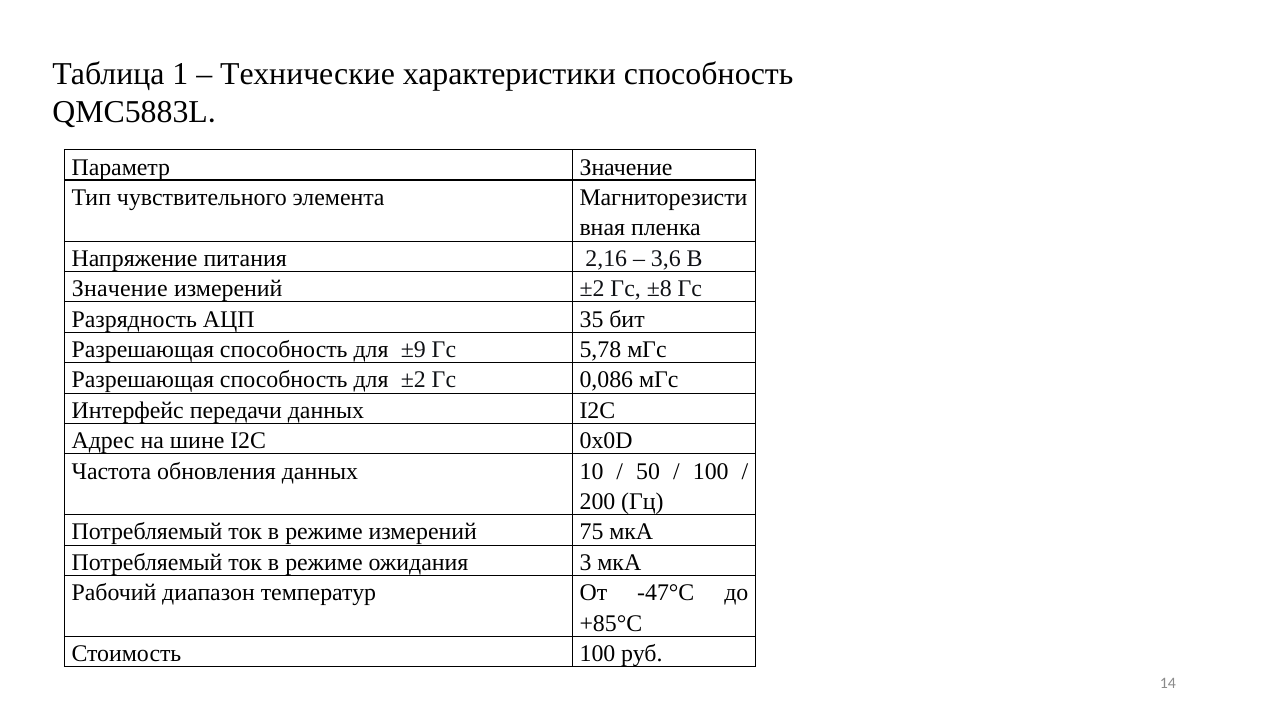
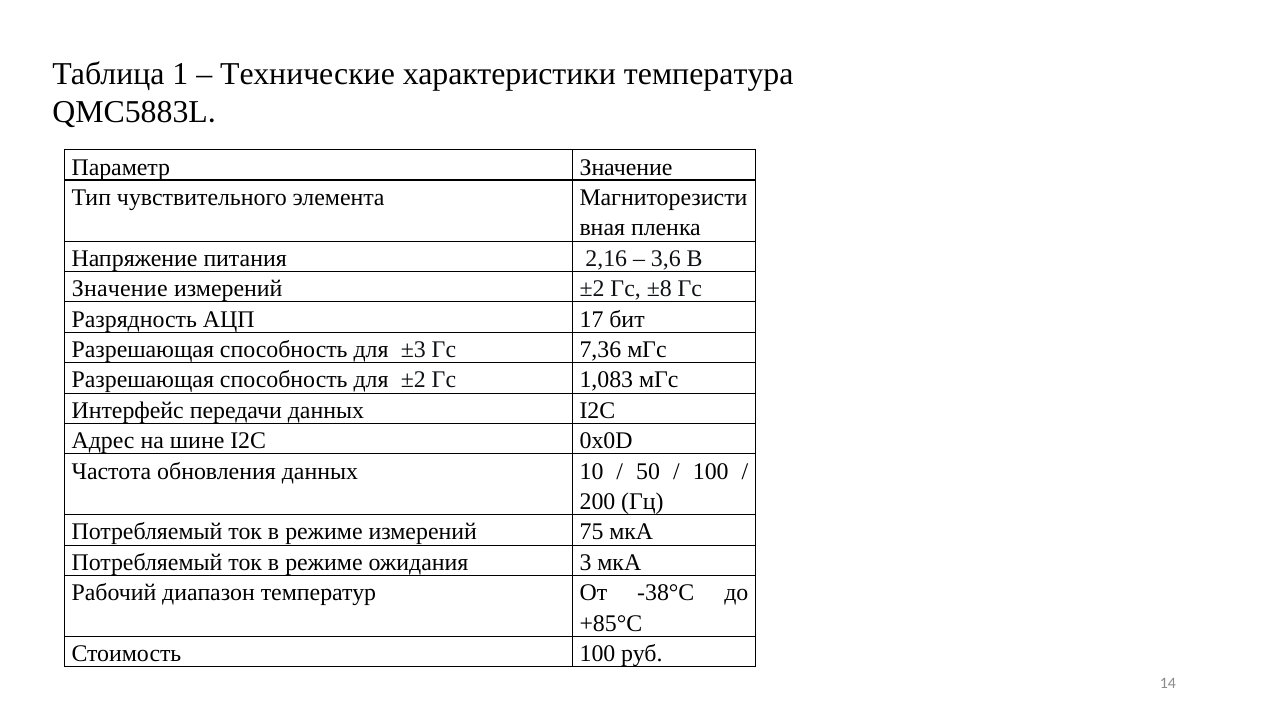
характеристики способность: способность -> температура
35: 35 -> 17
±9: ±9 -> ±3
5,78: 5,78 -> 7,36
0,086: 0,086 -> 1,083
-47°C: -47°C -> -38°C
